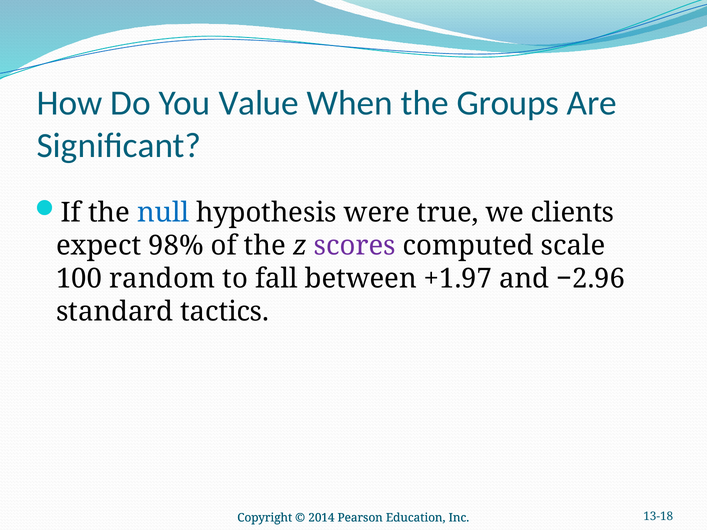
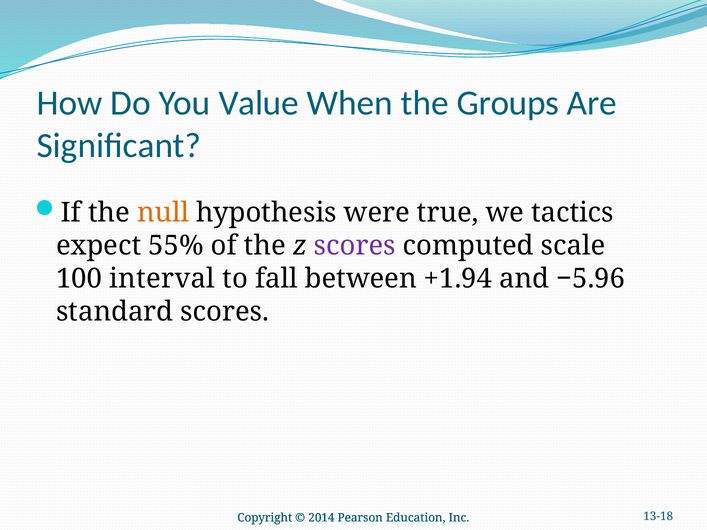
null colour: blue -> orange
clients: clients -> tactics
98%: 98% -> 55%
random: random -> interval
+1.97: +1.97 -> +1.94
−2.96: −2.96 -> −5.96
standard tactics: tactics -> scores
